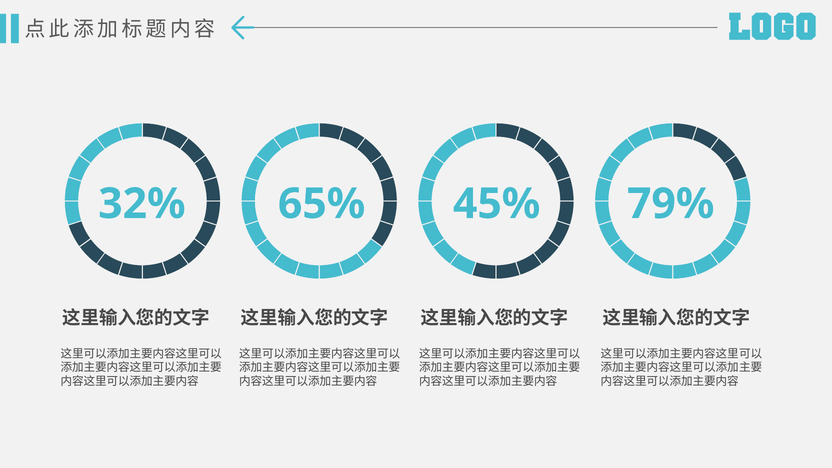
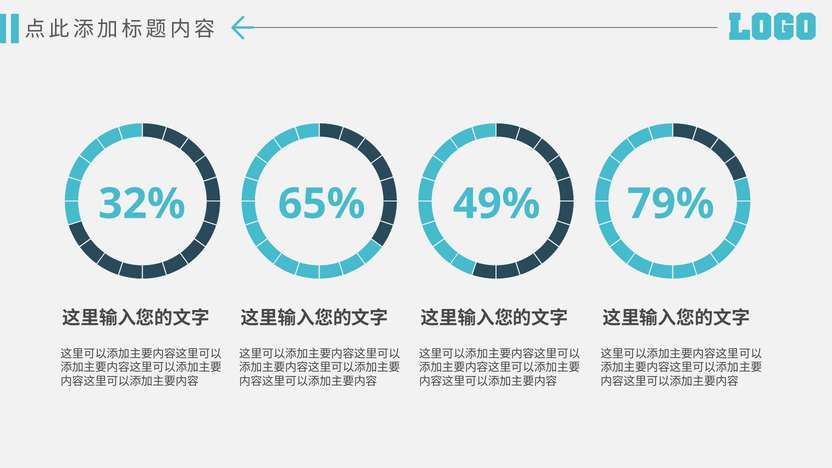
45%: 45% -> 49%
